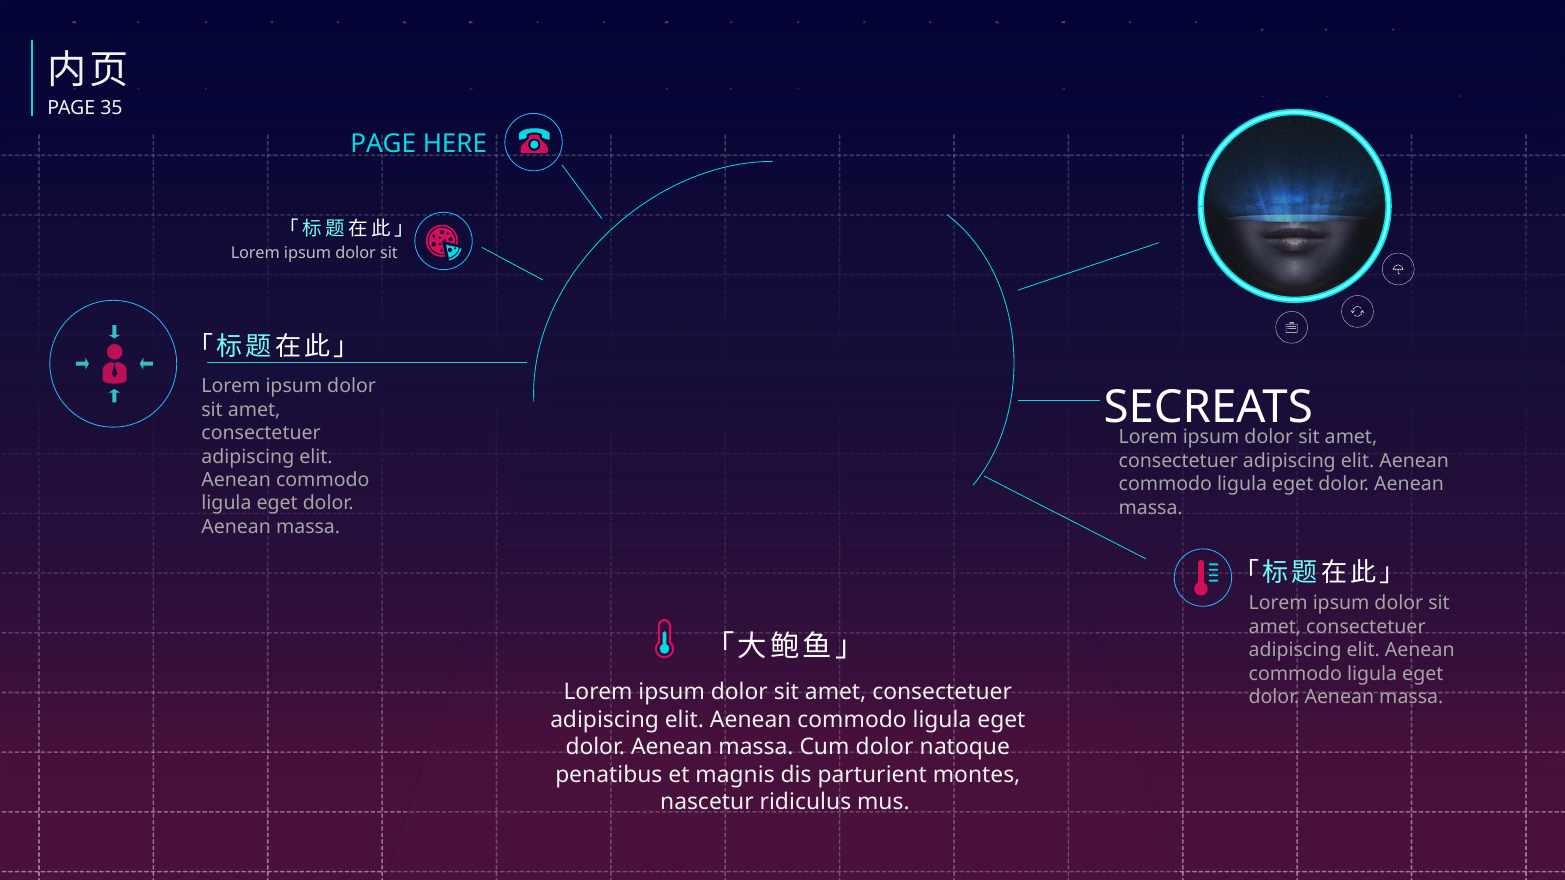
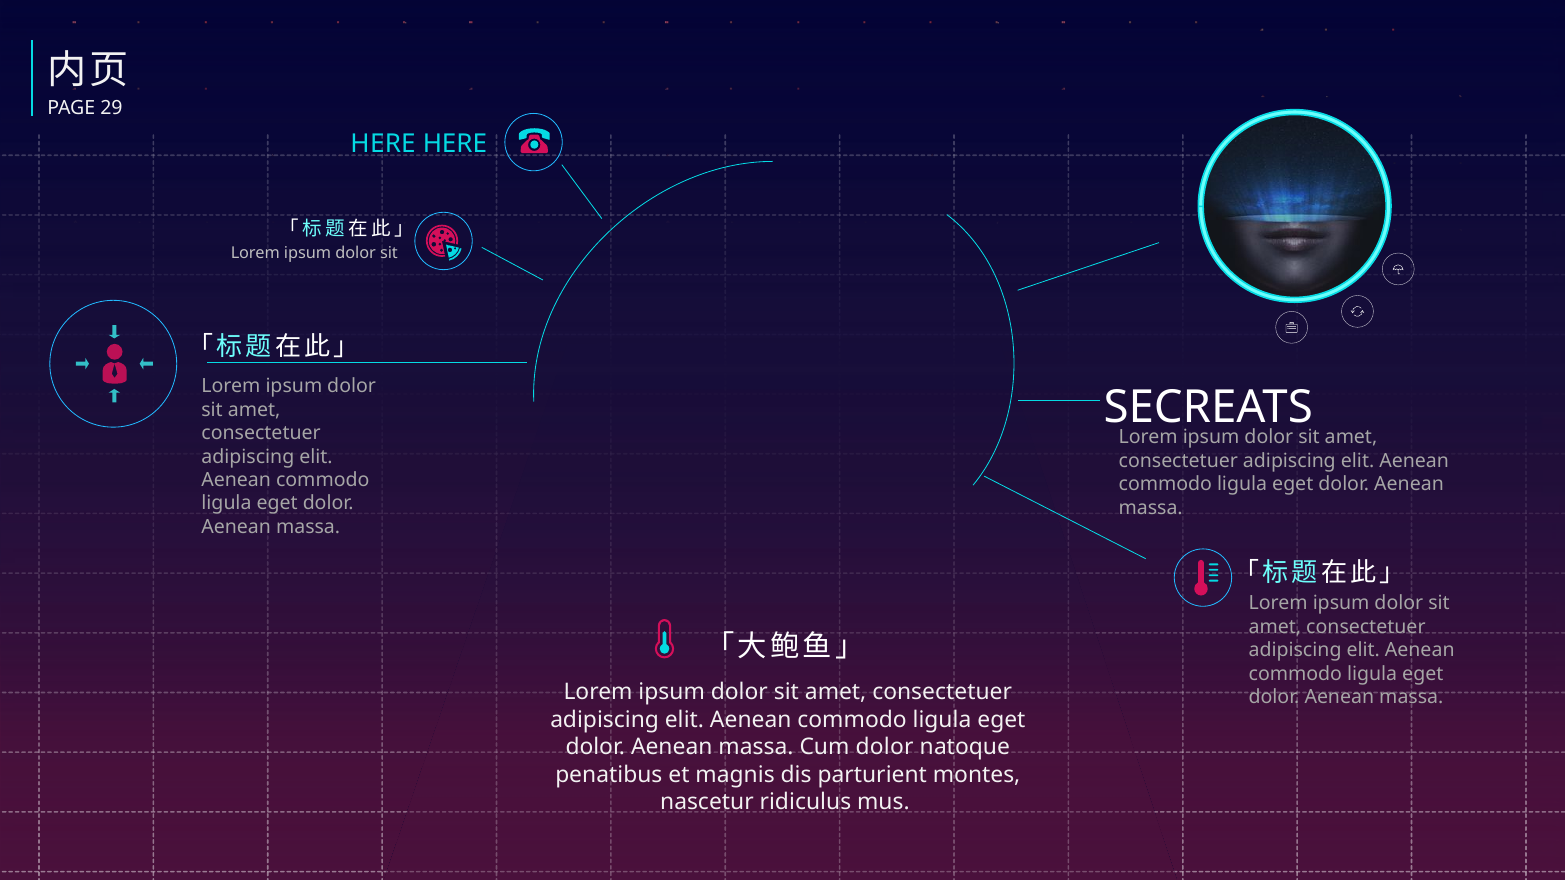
35: 35 -> 29
PAGE at (383, 144): PAGE -> HERE
